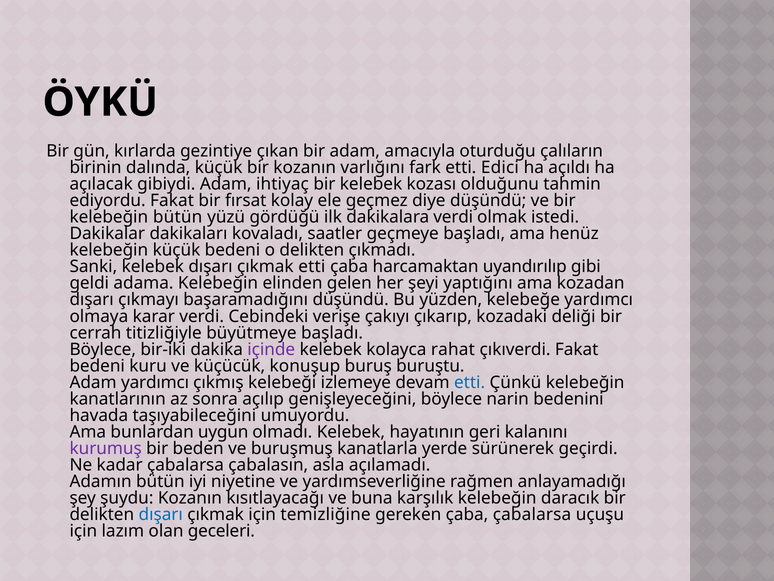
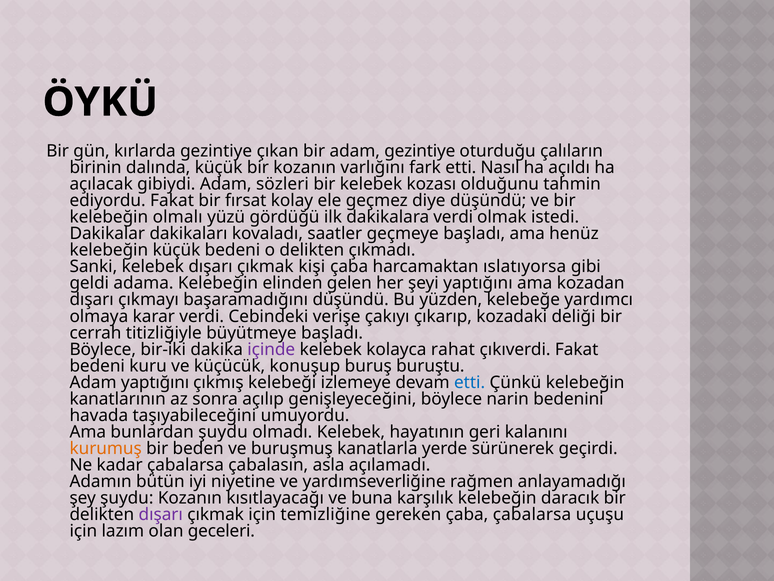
adam amacıyla: amacıyla -> gezintiye
Edici: Edici -> Nasıl
ihtiyaç: ihtiyaç -> sözleri
kelebeğin bütün: bütün -> olmalı
çıkmak etti: etti -> kişi
uyandırılıp: uyandırılıp -> ıslatıyorsa
Adam yardımcı: yardımcı -> yaptığını
bunlardan uygun: uygun -> şuydu
kurumuş colour: purple -> orange
dışarı at (161, 514) colour: blue -> purple
